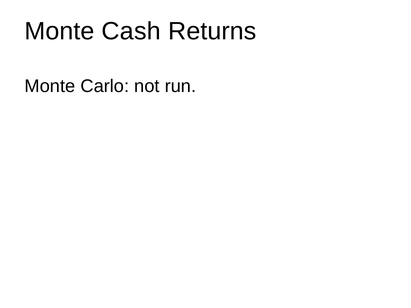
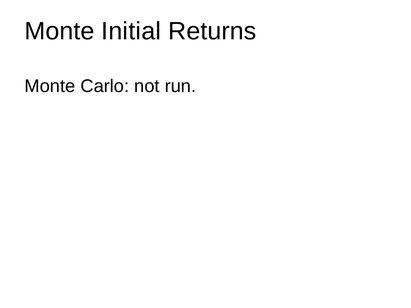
Cash: Cash -> Initial
